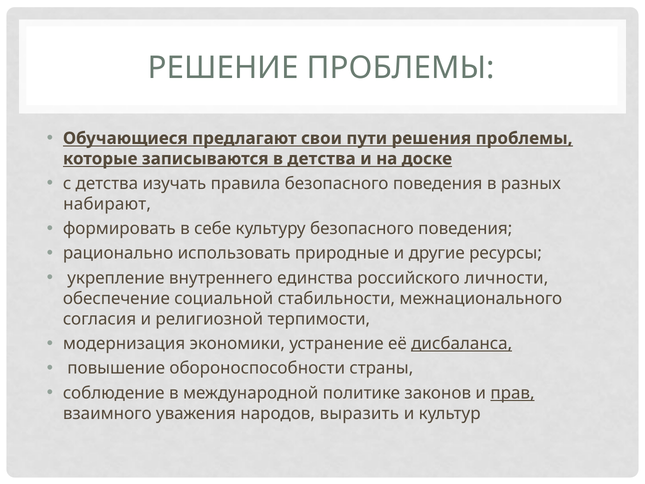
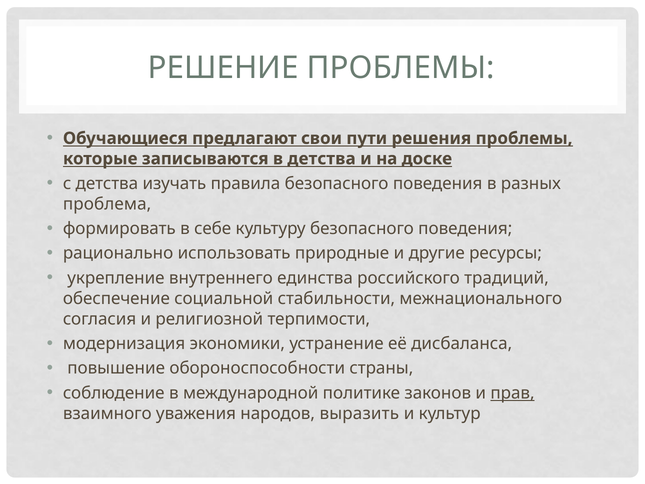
набирают: набирают -> проблема
личности: личности -> традиций
дисбаланса underline: present -> none
